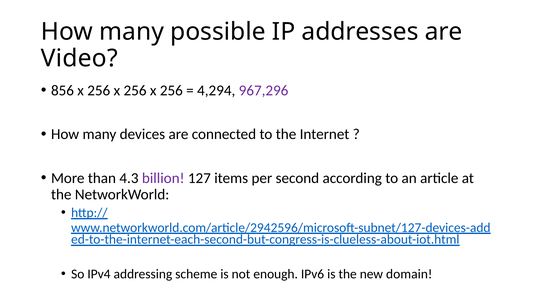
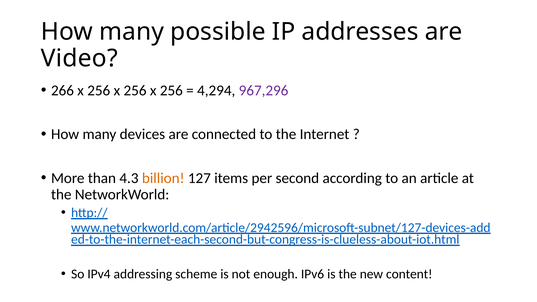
856: 856 -> 266
billion colour: purple -> orange
domain: domain -> content
